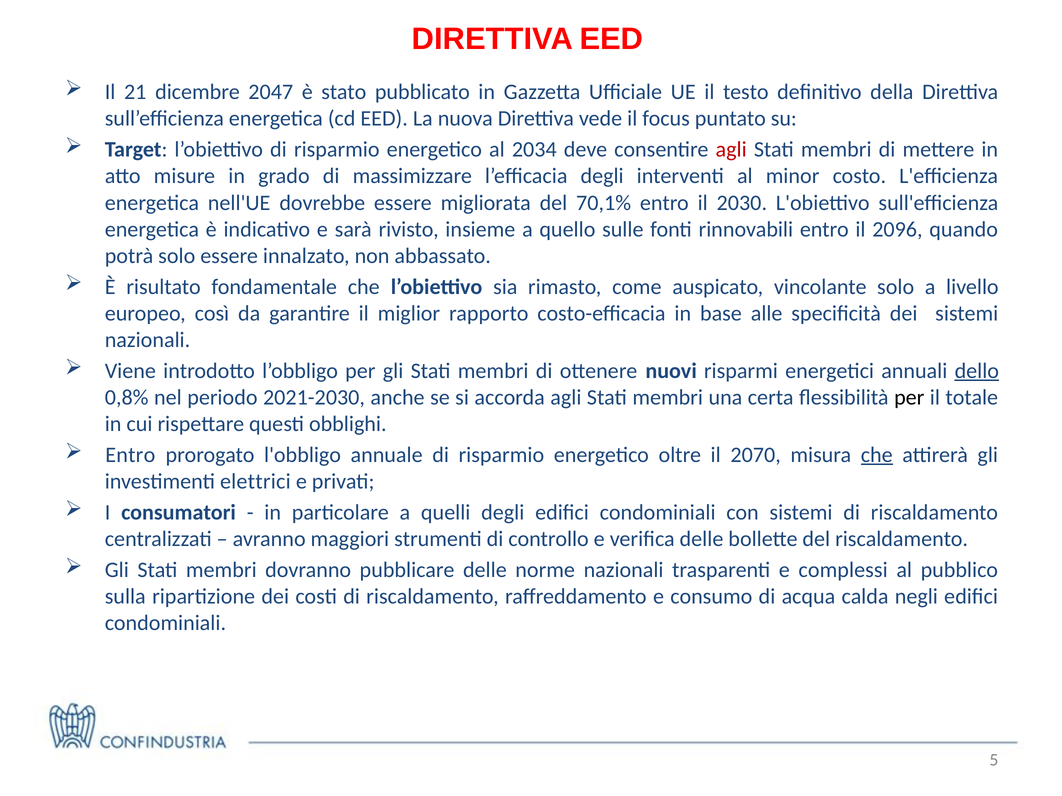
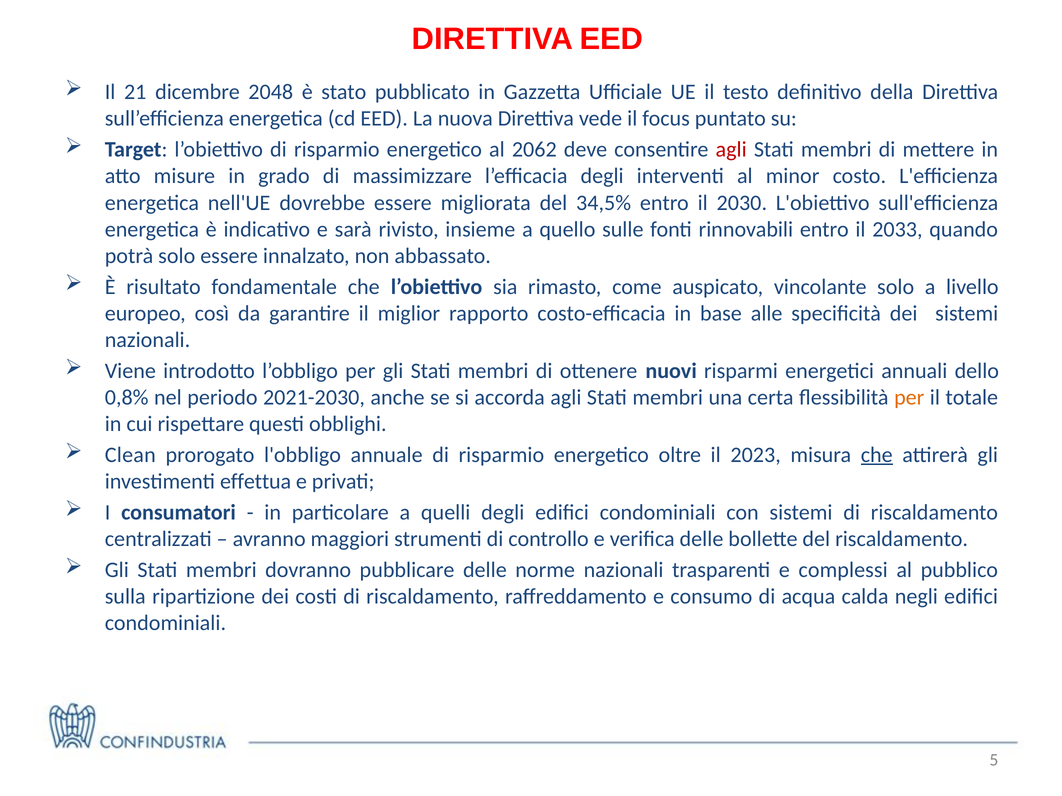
2047: 2047 -> 2048
2034: 2034 -> 2062
70,1%: 70,1% -> 34,5%
2096: 2096 -> 2033
dello underline: present -> none
per at (909, 398) colour: black -> orange
Entro at (130, 455): Entro -> Clean
2070: 2070 -> 2023
elettrici: elettrici -> effettua
